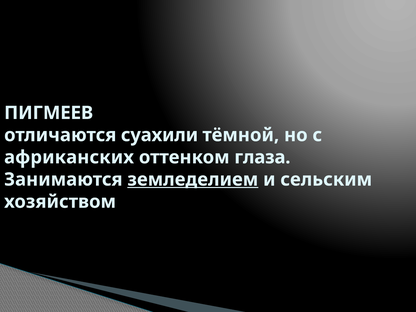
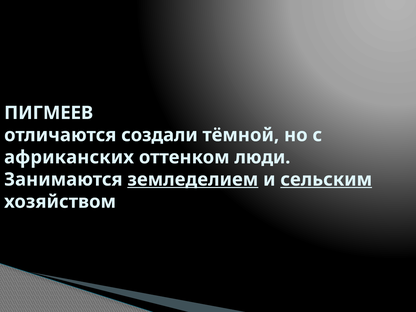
суахили: суахили -> создали
глаза: глаза -> люди
сельским underline: none -> present
